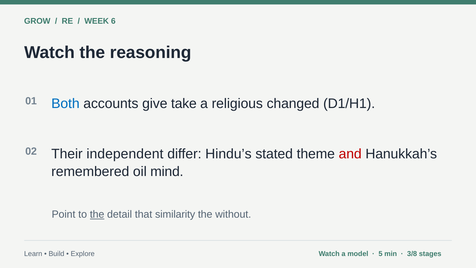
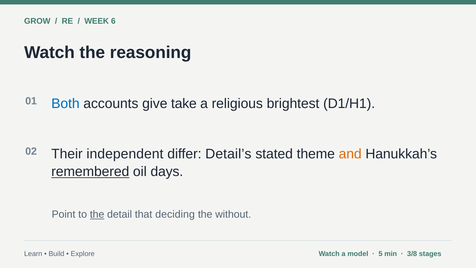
changed: changed -> brightest
Hindu’s: Hindu’s -> Detail’s
and colour: red -> orange
remembered underline: none -> present
mind: mind -> days
similarity: similarity -> deciding
